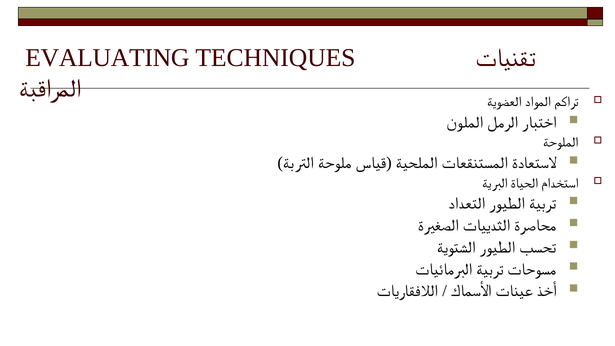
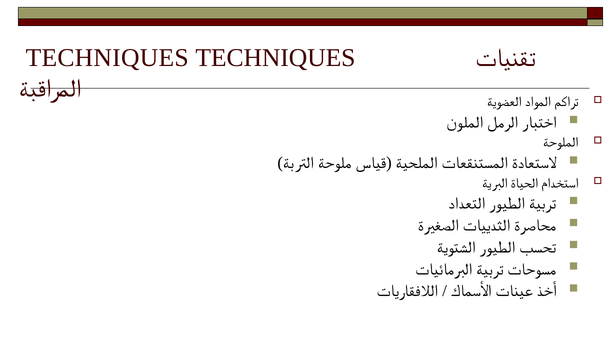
EVALUATING at (107, 58): EVALUATING -> TECHNIQUES
